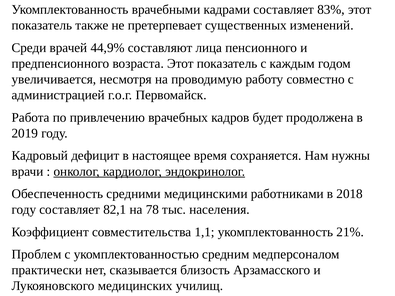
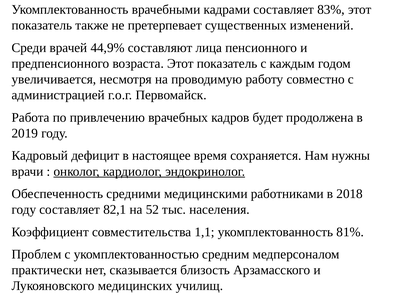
78: 78 -> 52
21%: 21% -> 81%
